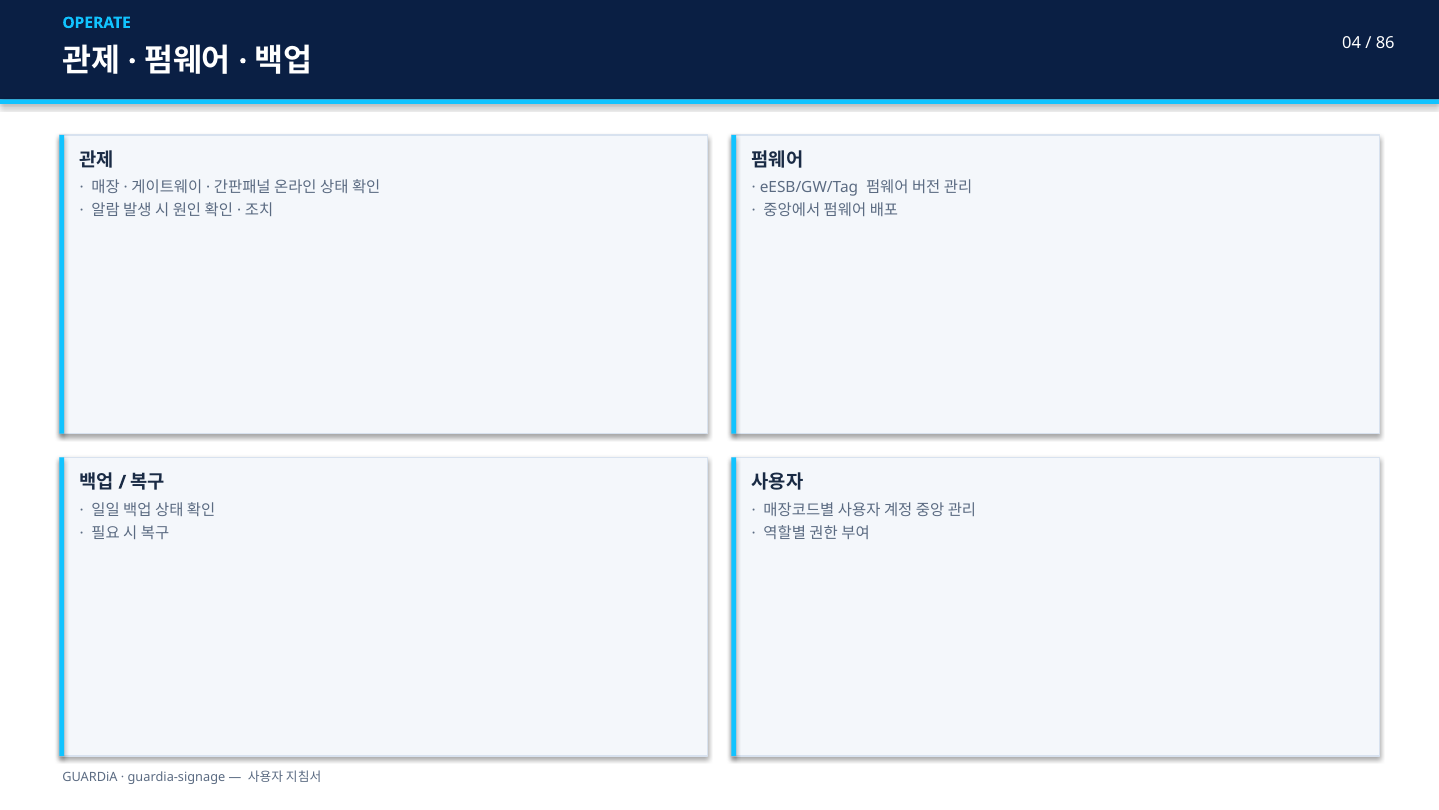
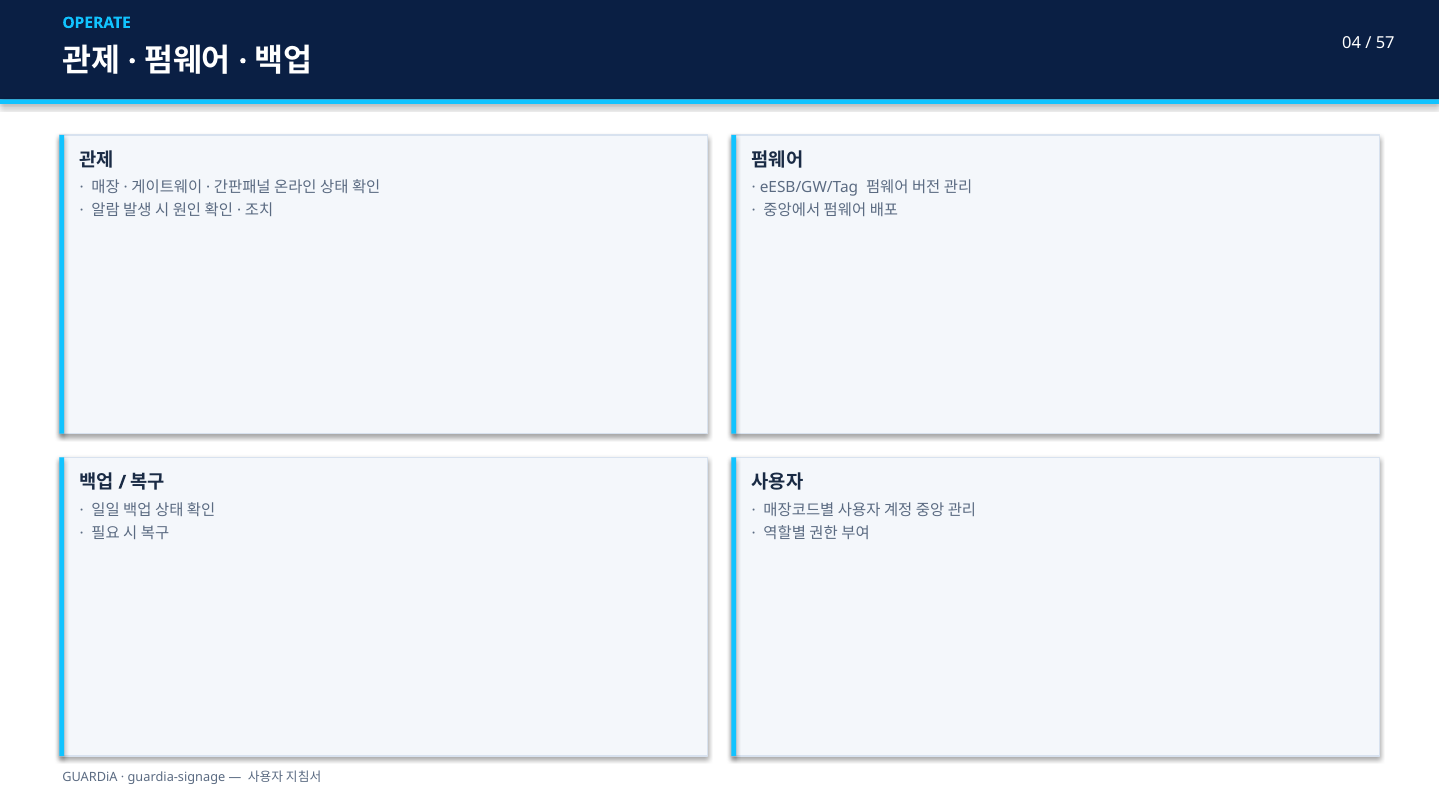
86: 86 -> 57
